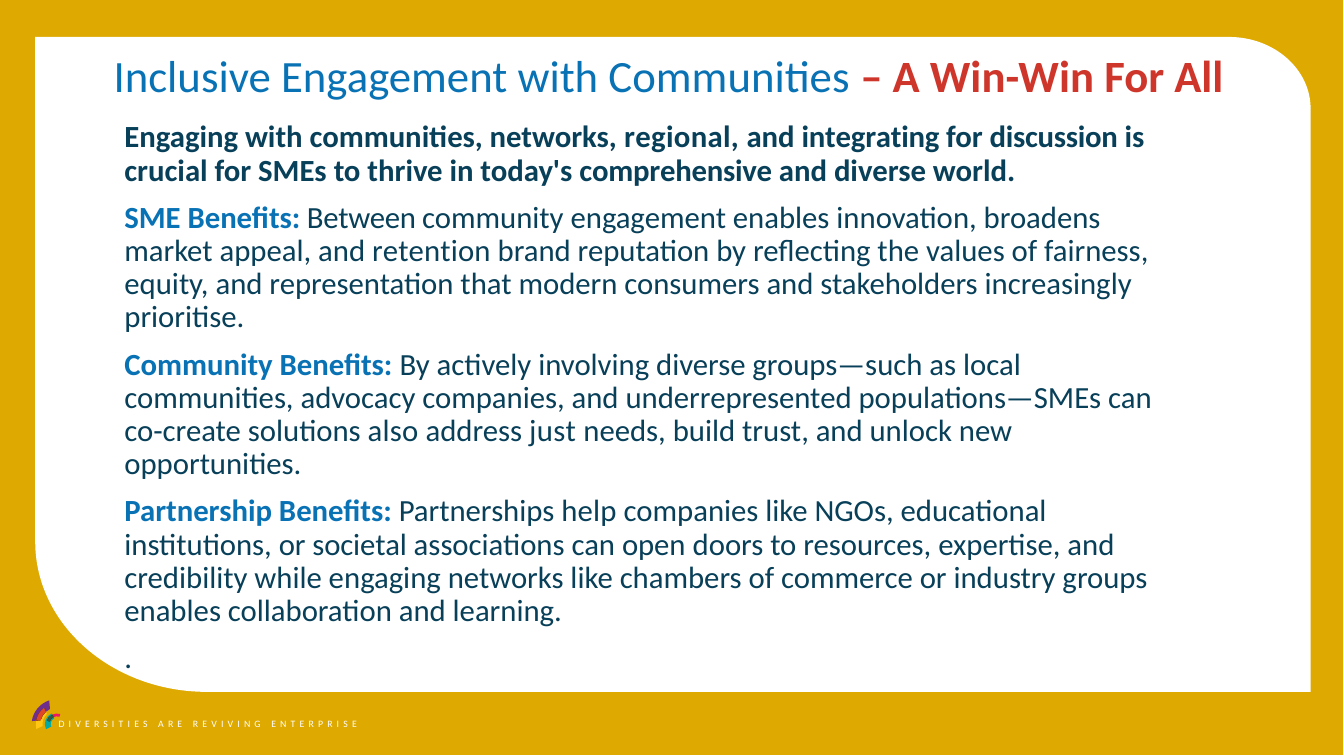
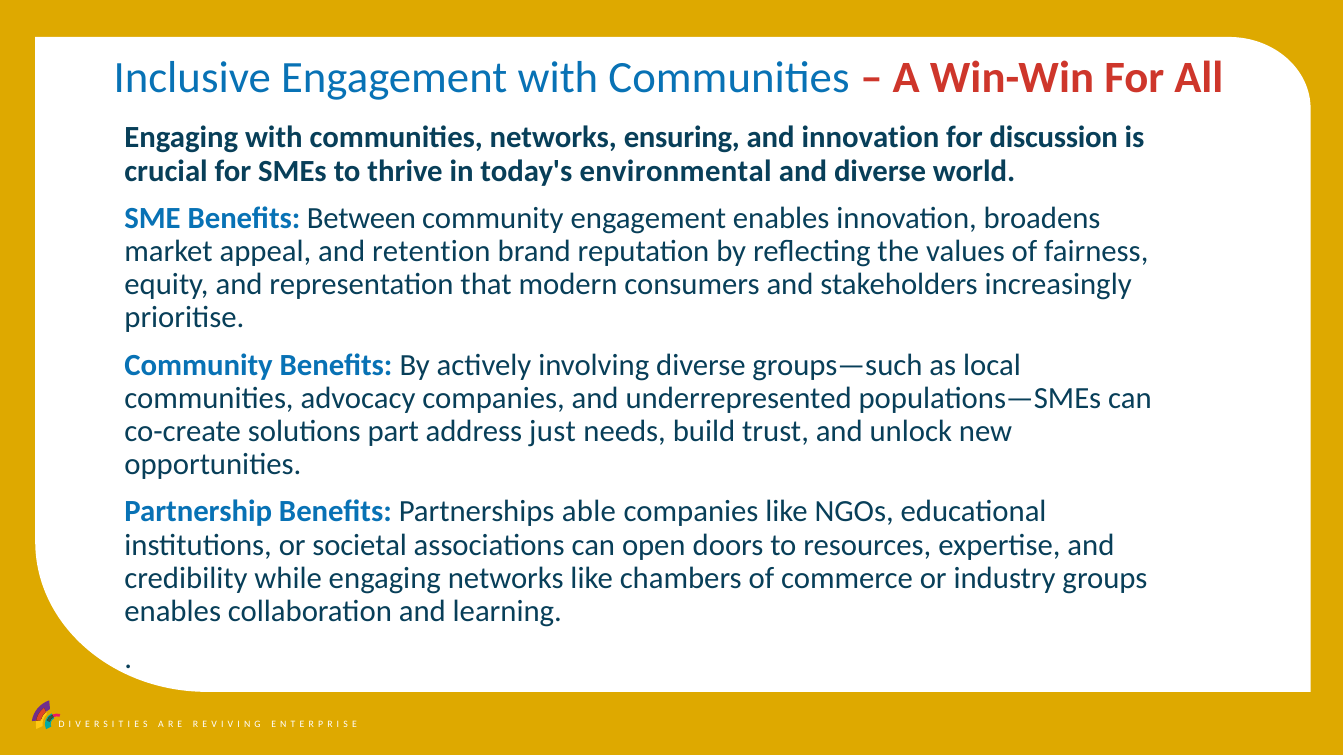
regional: regional -> ensuring
and integrating: integrating -> innovation
comprehensive: comprehensive -> environmental
also: also -> part
help: help -> able
